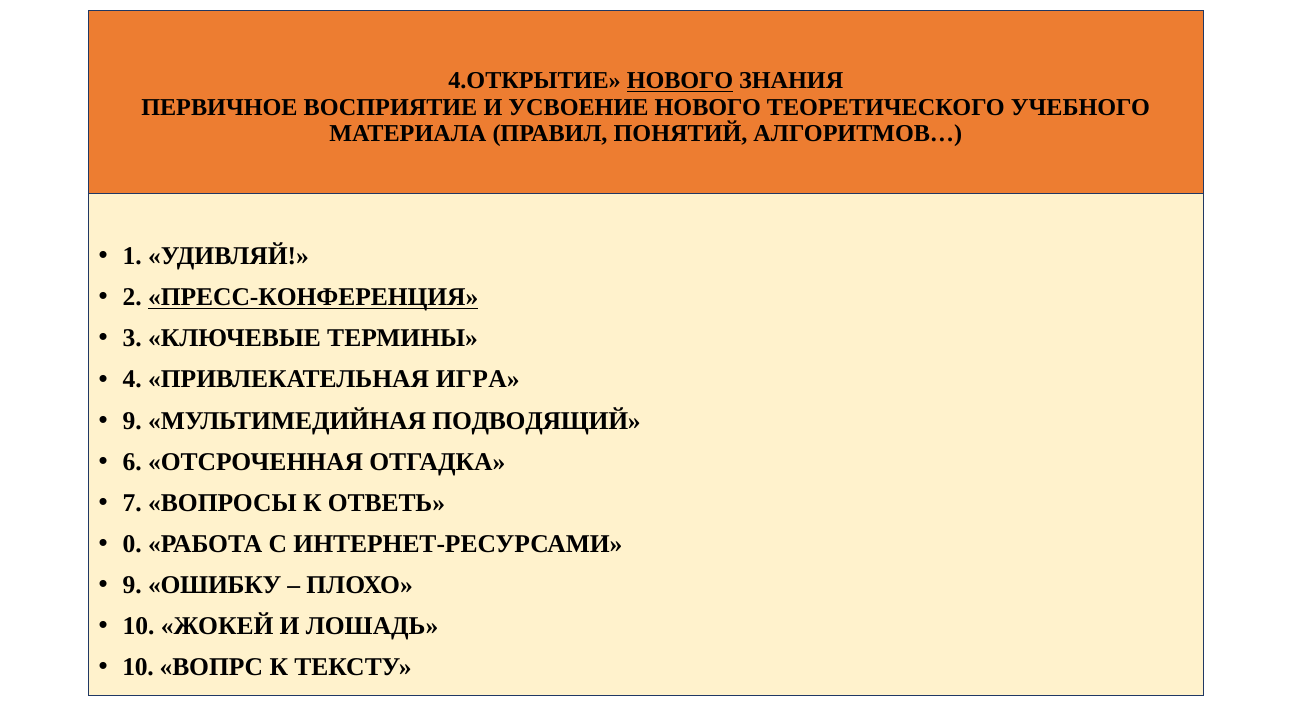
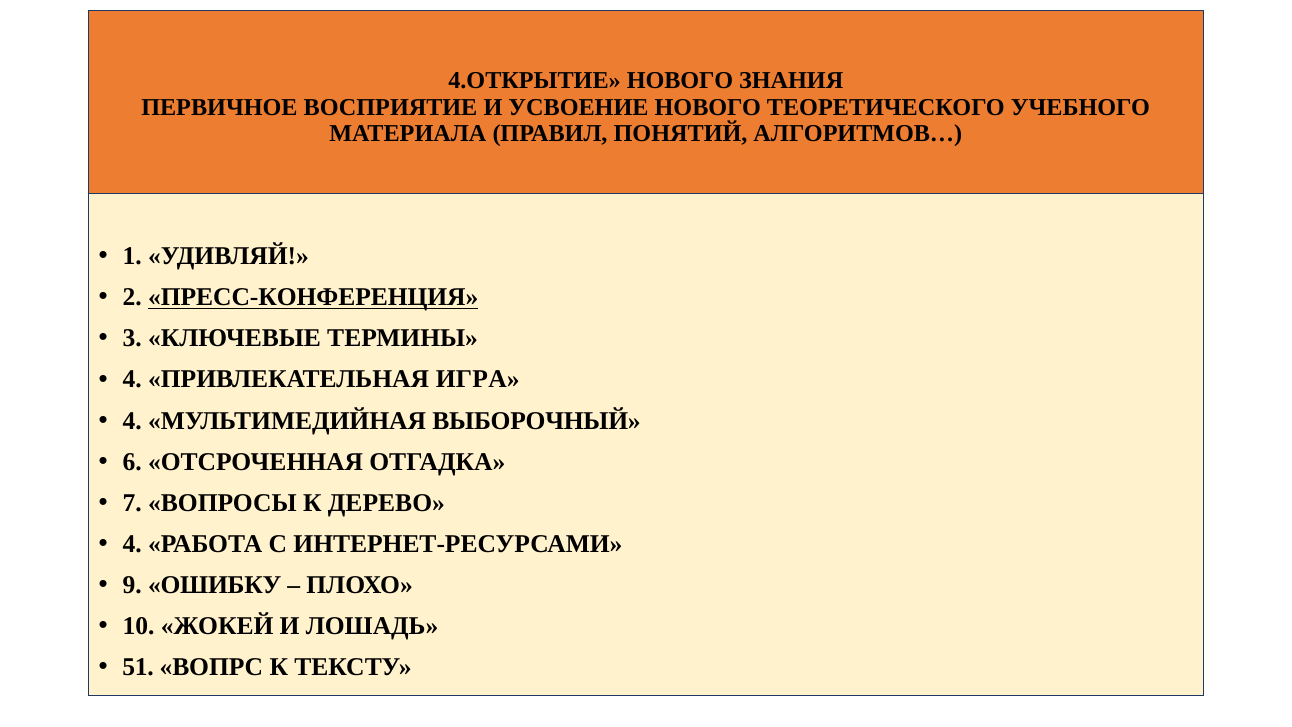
НОВОГО at (680, 81) underline: present -> none
9 at (132, 420): 9 -> 4
ПОДВОДЯЩИЙ: ПОДВОДЯЩИЙ -> ВЫБОРОЧНЫЙ
ОТВЕТЬ: ОТВЕТЬ -> ДЕРЕВО
0 at (132, 544): 0 -> 4
10 at (138, 667): 10 -> 51
